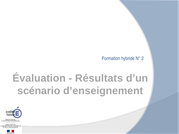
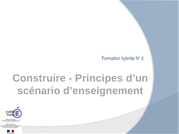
Évaluation: Évaluation -> Construire
Résultats: Résultats -> Principes
